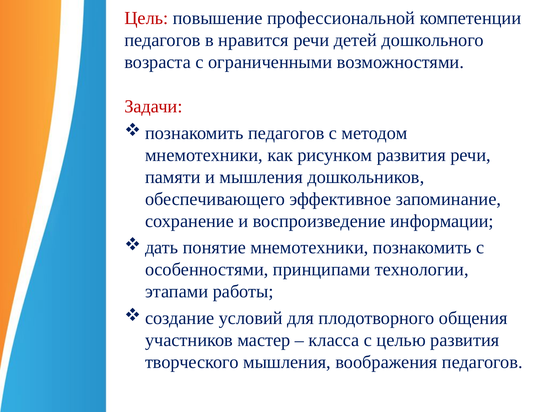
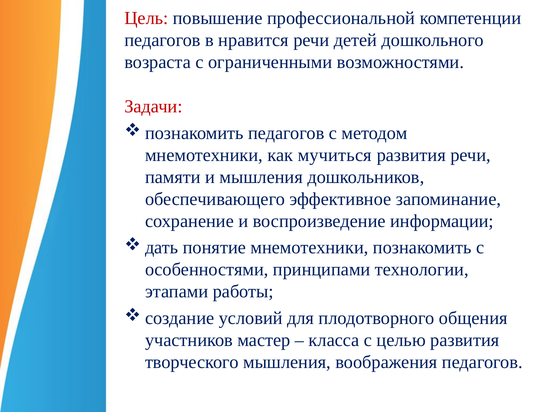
рисунком: рисунком -> мучиться
